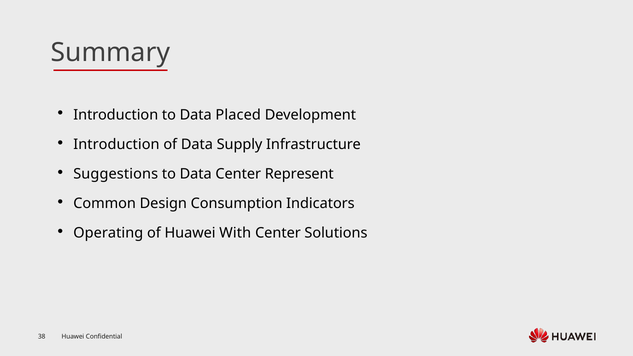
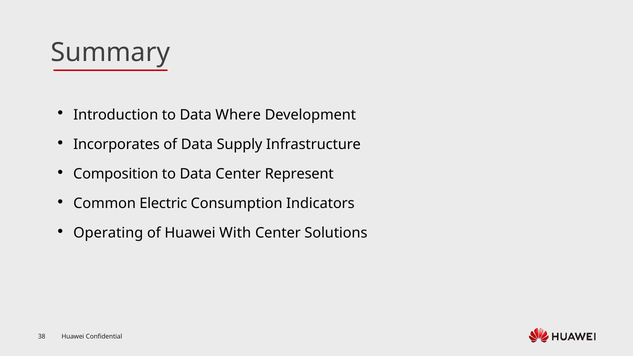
Placed: Placed -> Where
Introduction at (116, 144): Introduction -> Incorporates
Suggestions: Suggestions -> Composition
Design: Design -> Electric
